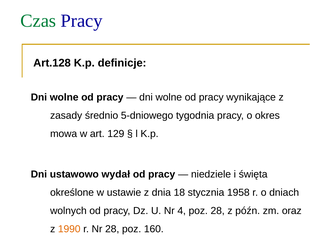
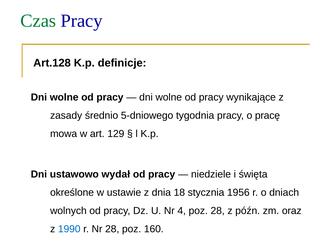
okres: okres -> pracę
1958: 1958 -> 1956
1990 colour: orange -> blue
